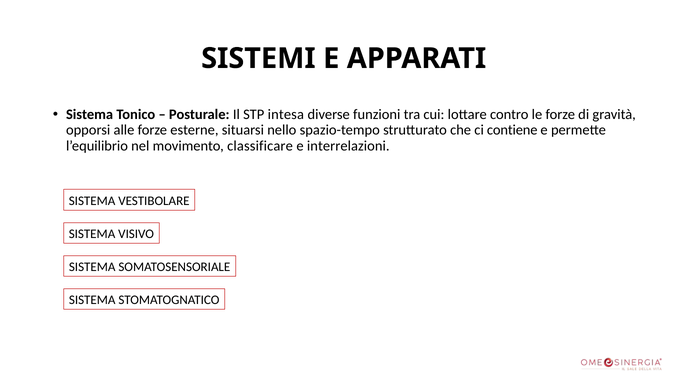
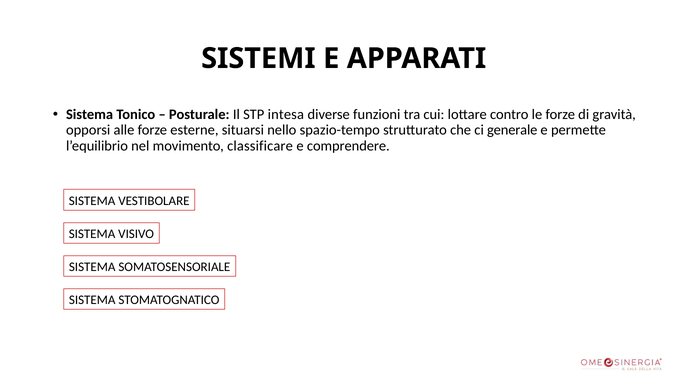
contiene: contiene -> generale
interrelazioni: interrelazioni -> comprendere
